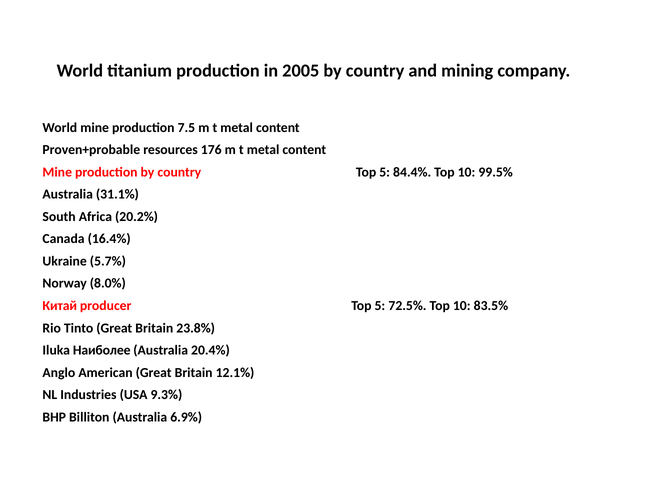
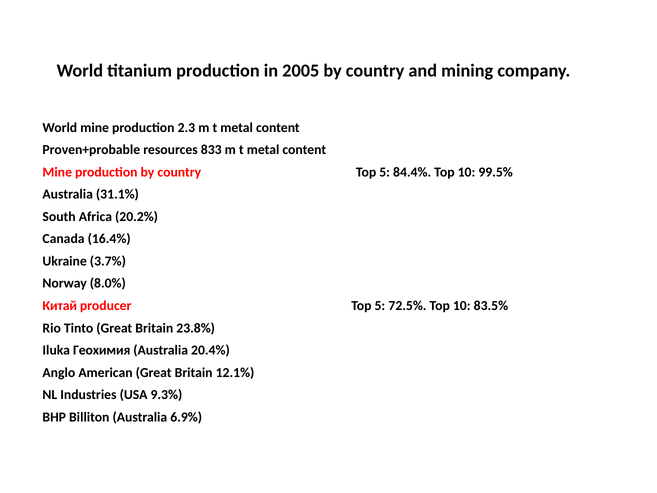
7.5: 7.5 -> 2.3
176: 176 -> 833
5.7%: 5.7% -> 3.7%
Наиболее: Наиболее -> Геохимия
